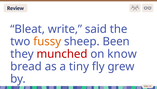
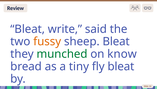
sheep Been: Been -> Bleat
munched colour: red -> green
fly grew: grew -> bleat
